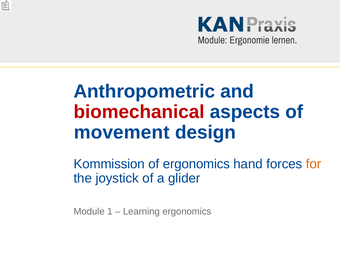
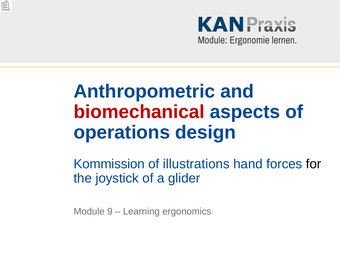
movement: movement -> operations
of ergonomics: ergonomics -> illustrations
for colour: orange -> black
1: 1 -> 9
